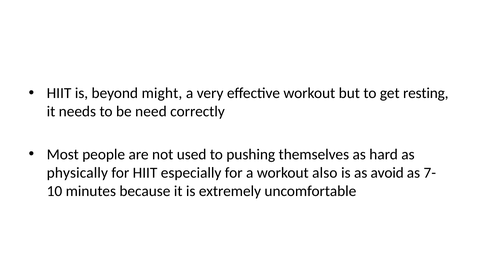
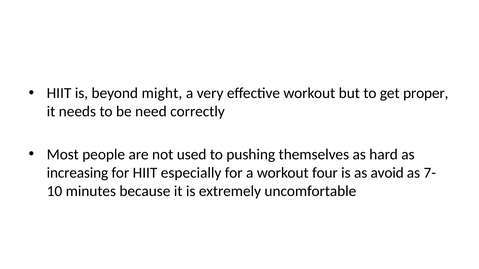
resting: resting -> proper
physically: physically -> increasing
also: also -> four
